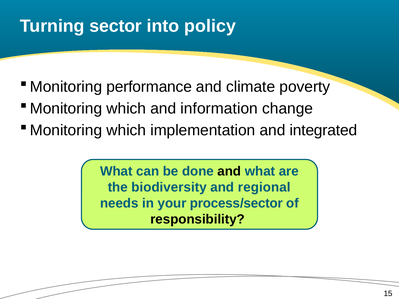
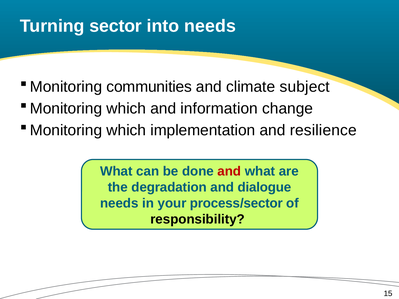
into policy: policy -> needs
performance: performance -> communities
poverty: poverty -> subject
integrated: integrated -> resilience
and at (229, 171) colour: black -> red
biodiversity: biodiversity -> degradation
regional: regional -> dialogue
